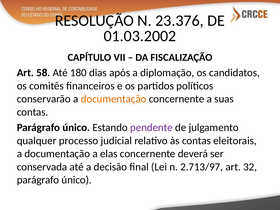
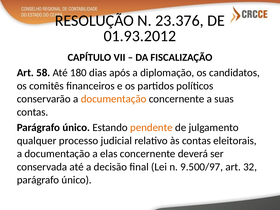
01.03.2002: 01.03.2002 -> 01.93.2012
pendente colour: purple -> orange
2.713/97: 2.713/97 -> 9.500/97
